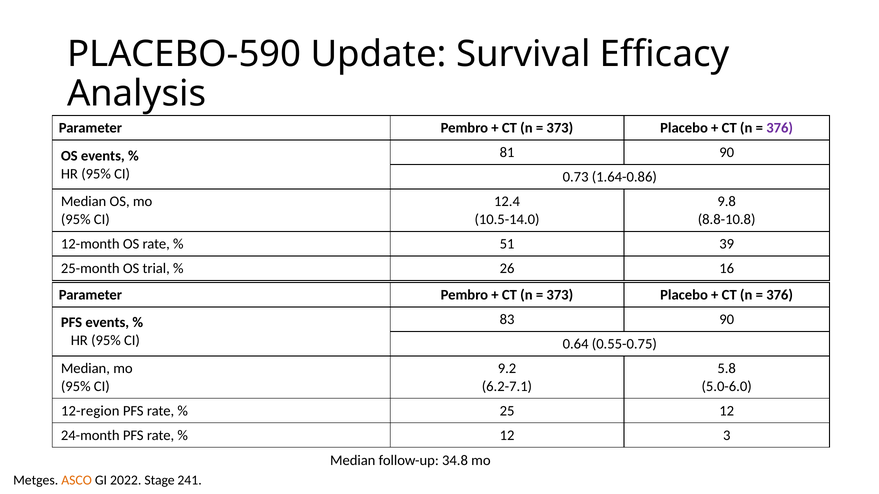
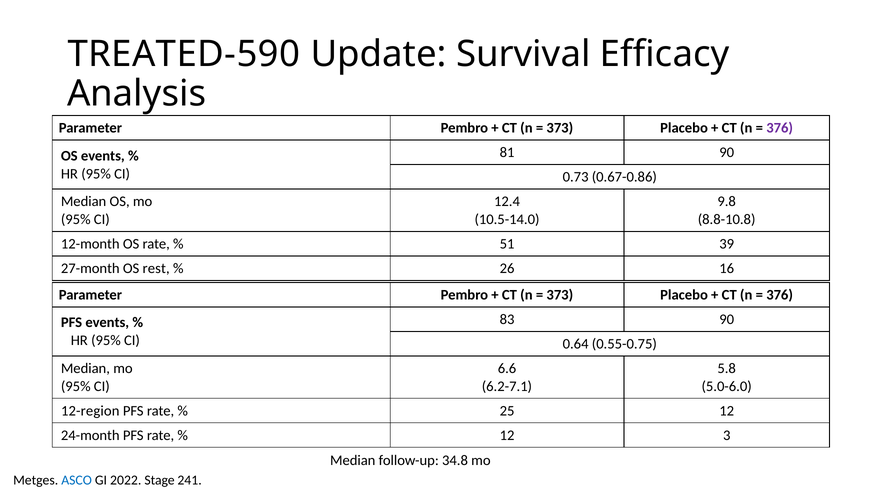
PLACEBO-590: PLACEBO-590 -> TREATED-590
1.64-0.86: 1.64-0.86 -> 0.67-0.86
25-month: 25-month -> 27-month
trial: trial -> rest
9.2: 9.2 -> 6.6
ASCO colour: orange -> blue
